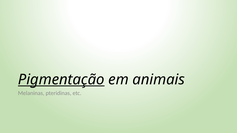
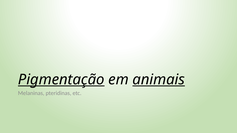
animais underline: none -> present
